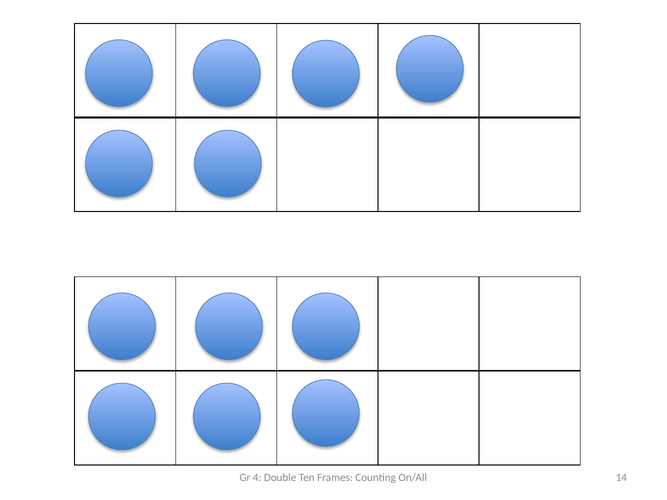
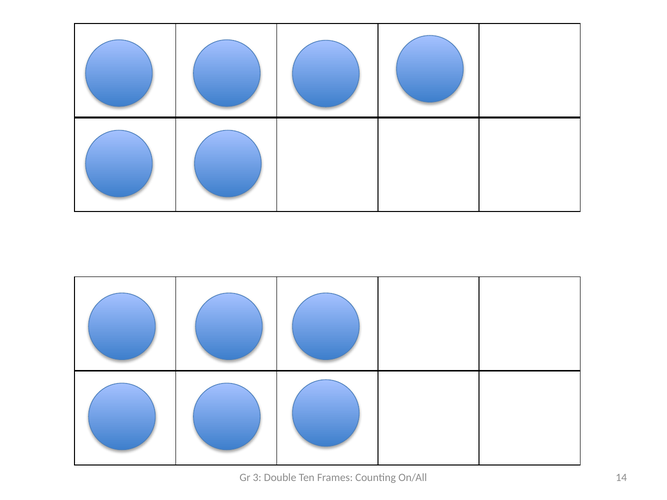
4: 4 -> 3
